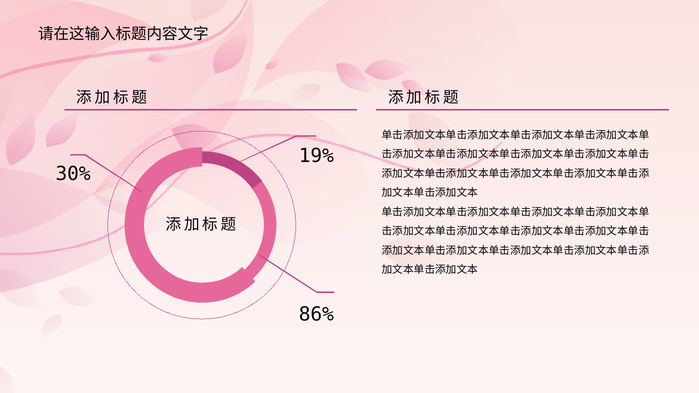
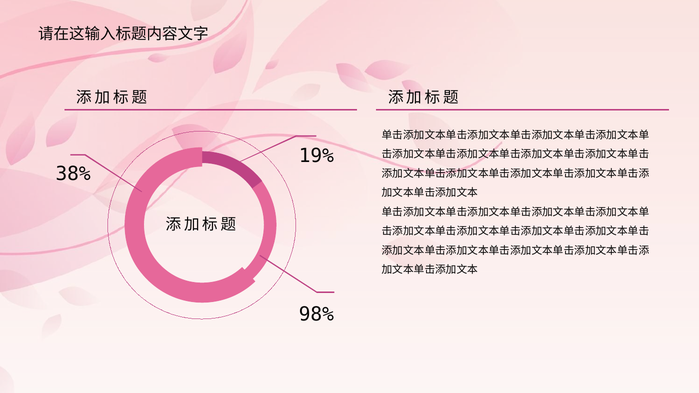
30%: 30% -> 38%
86%: 86% -> 98%
